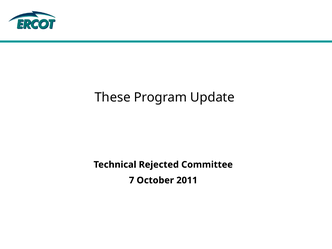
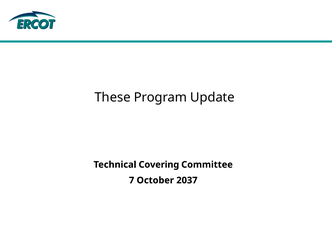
Rejected: Rejected -> Covering
2011: 2011 -> 2037
